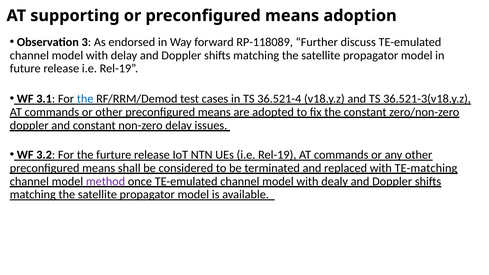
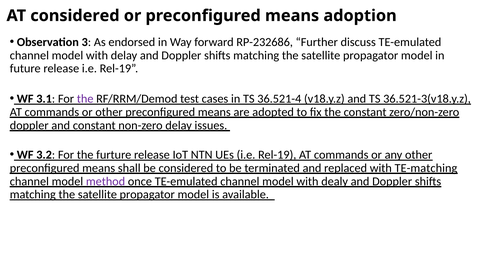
AT supporting: supporting -> considered
RP-118089: RP-118089 -> RP-232686
the at (85, 99) colour: blue -> purple
